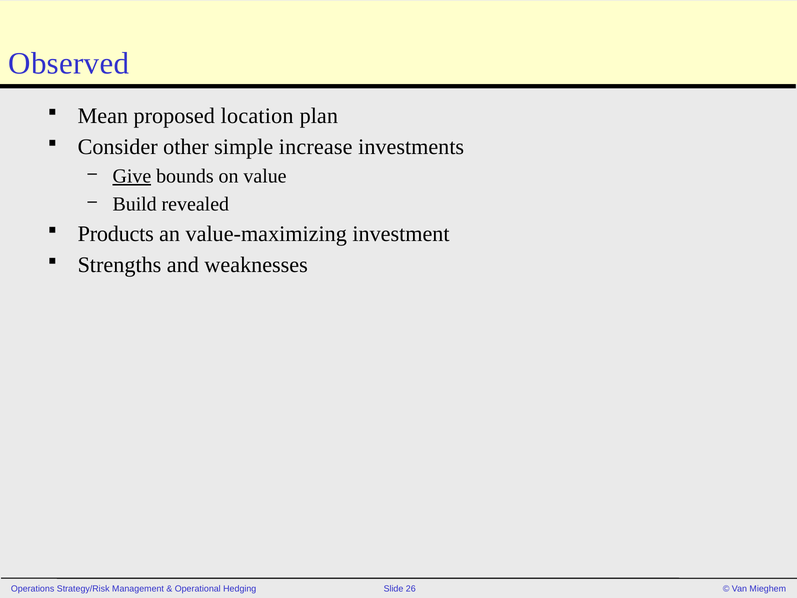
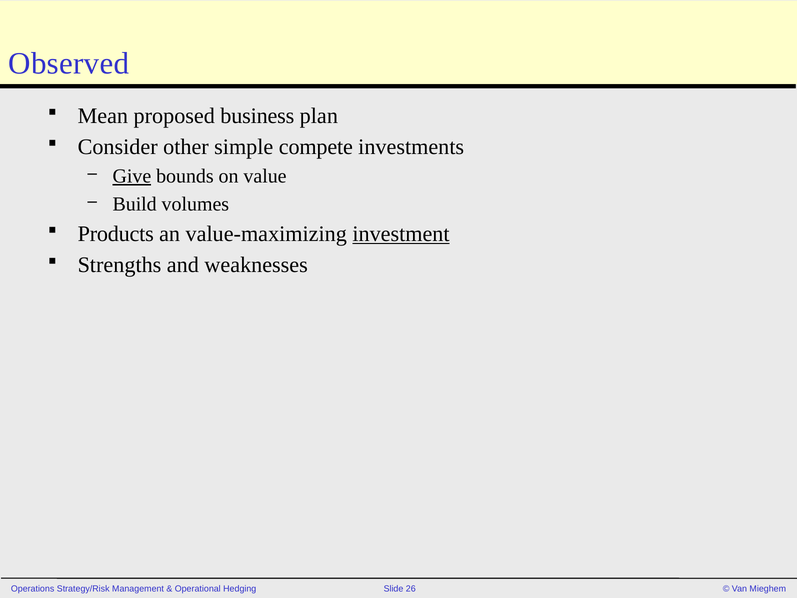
location: location -> business
increase: increase -> compete
revealed: revealed -> volumes
investment underline: none -> present
